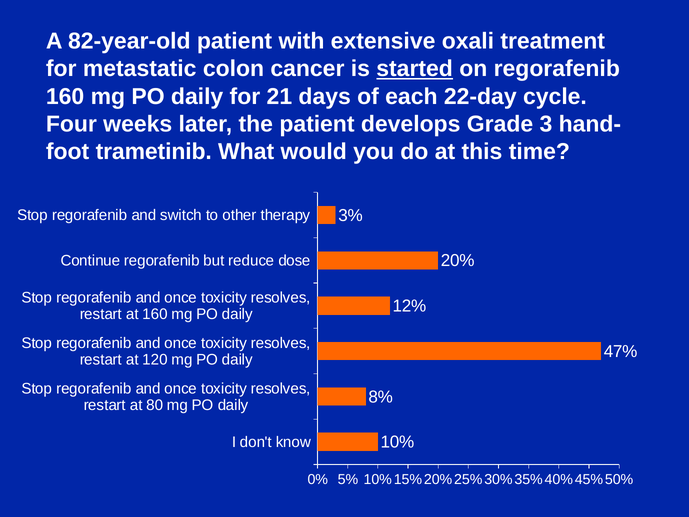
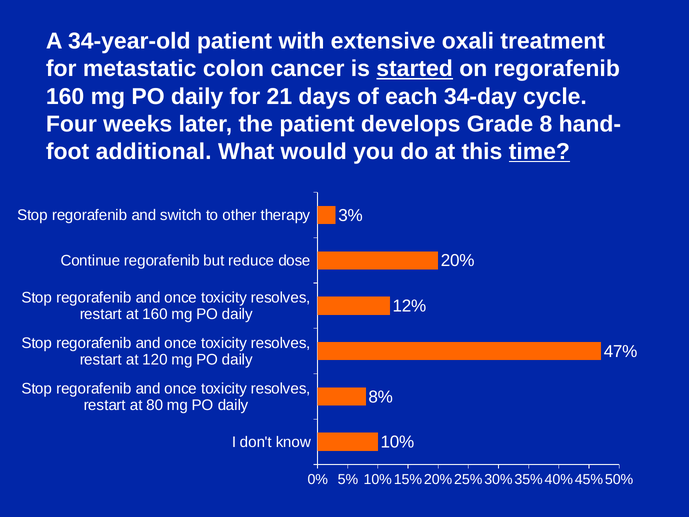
82-year-old: 82-year-old -> 34-year-old
22-day: 22-day -> 34-day
3: 3 -> 8
trametinib: trametinib -> additional
time underline: none -> present
